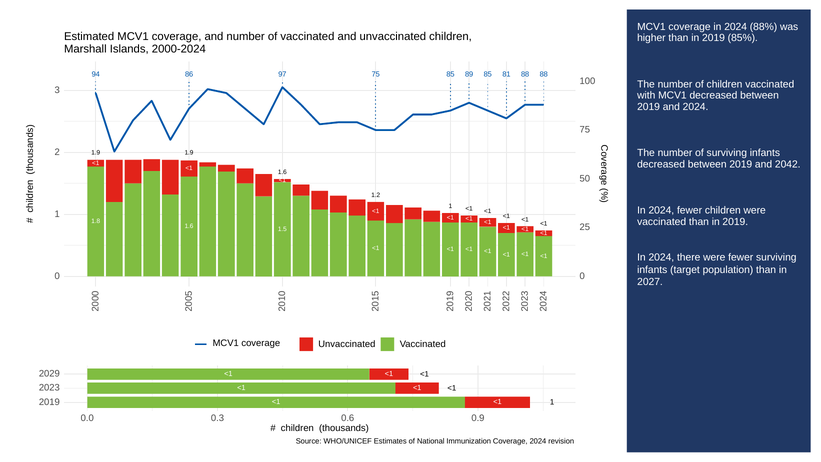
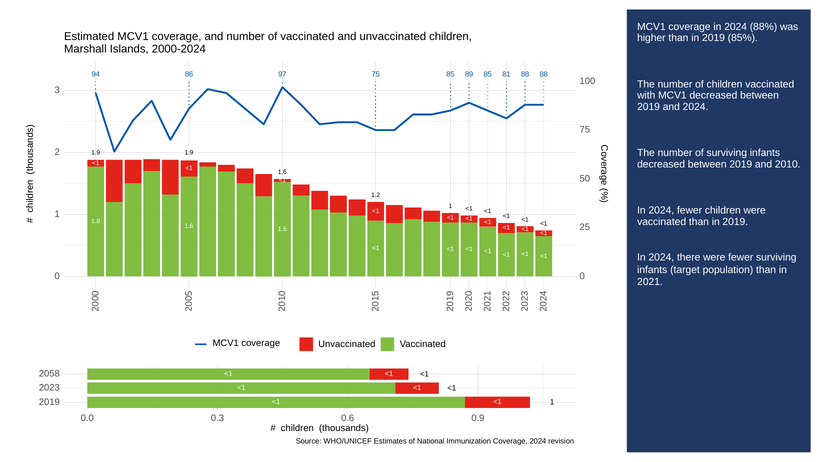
2042: 2042 -> 2010
2027: 2027 -> 2021
2029: 2029 -> 2058
